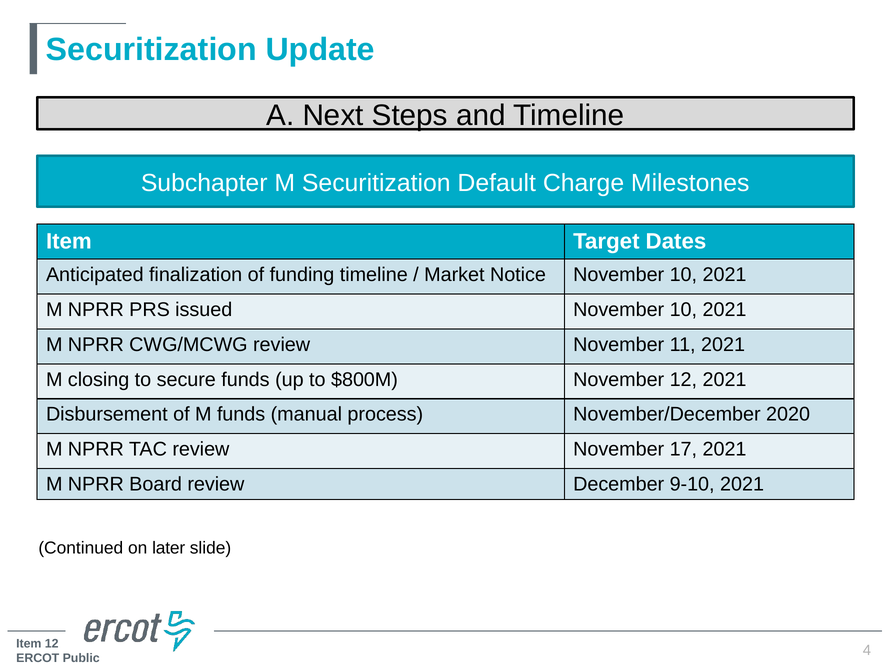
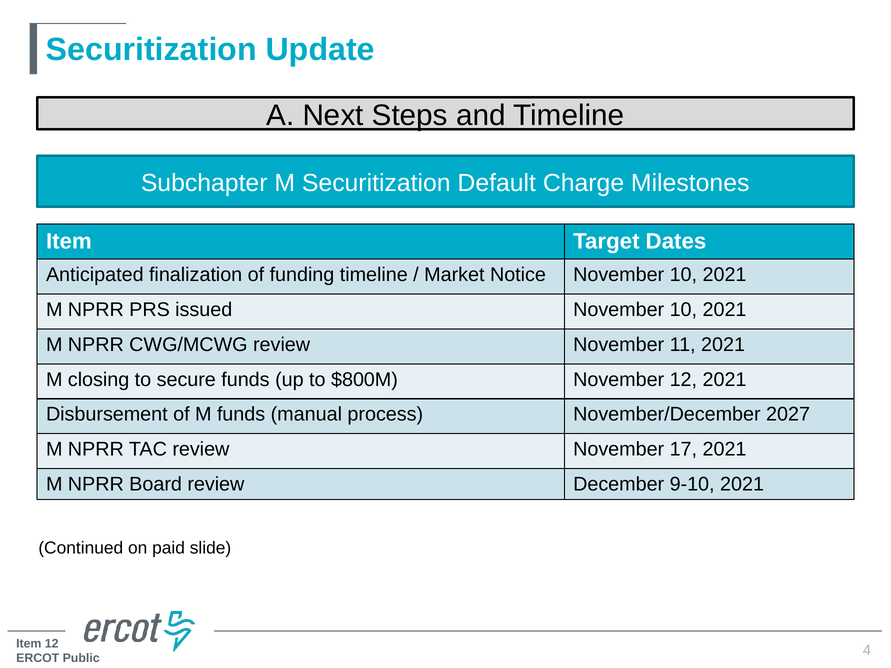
2020: 2020 -> 2027
later: later -> paid
